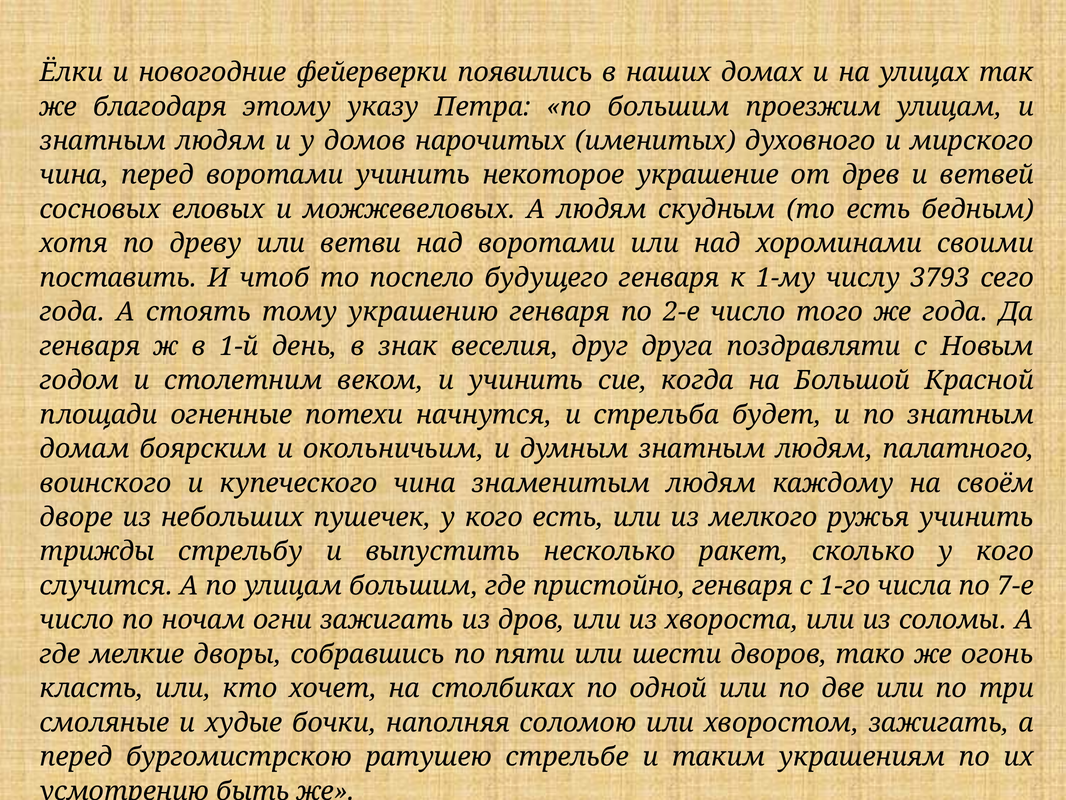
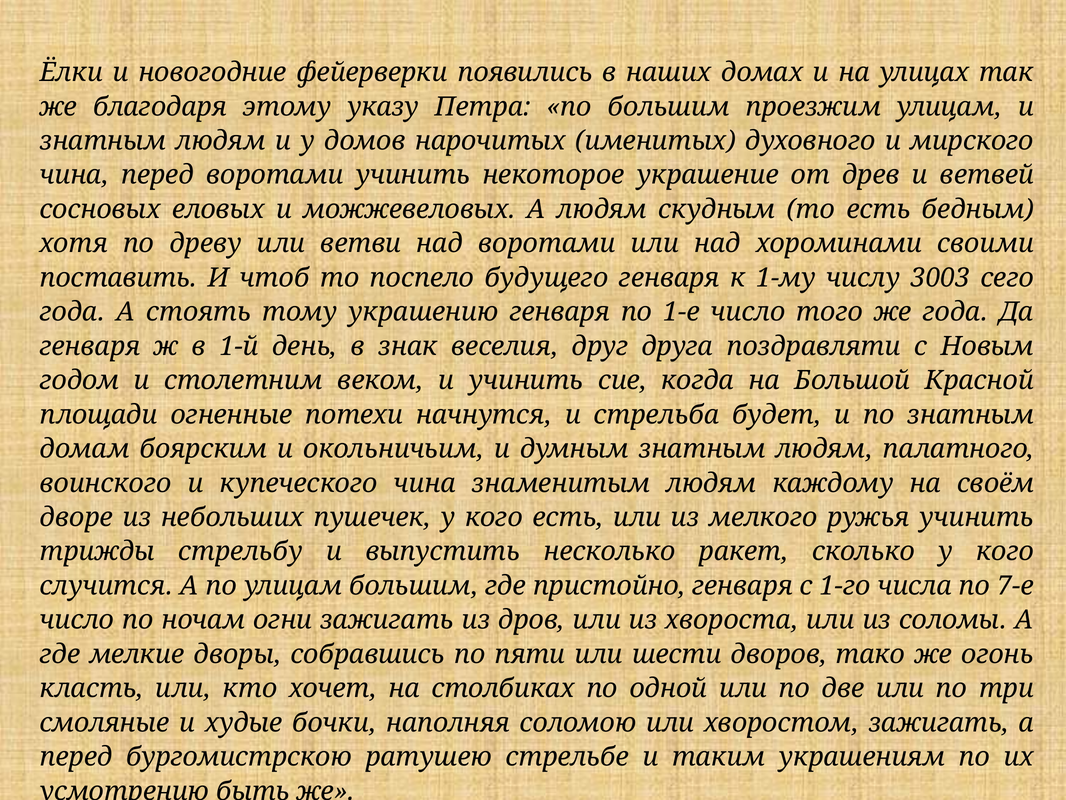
3793: 3793 -> 3003
2-е: 2-е -> 1-е
